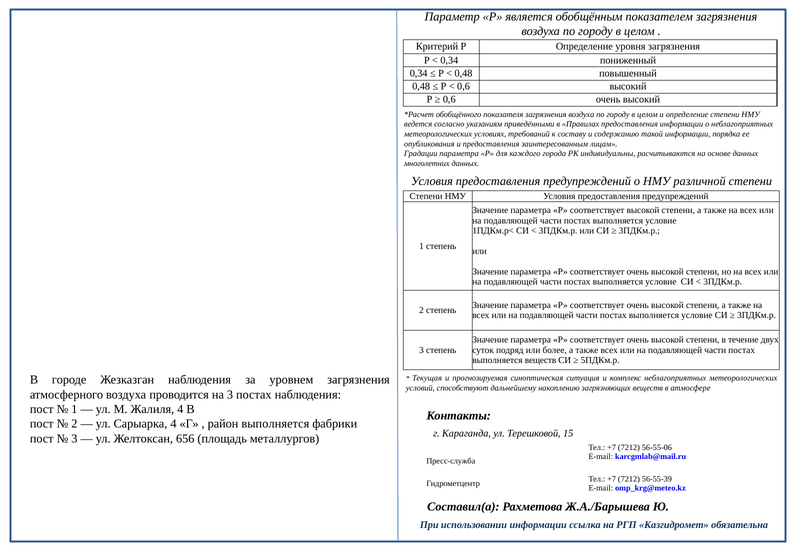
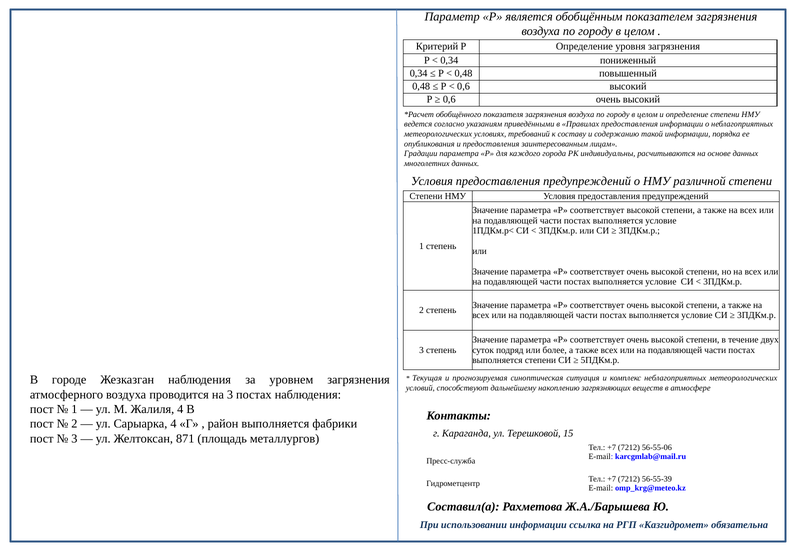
выполняется веществ: веществ -> степени
656: 656 -> 871
